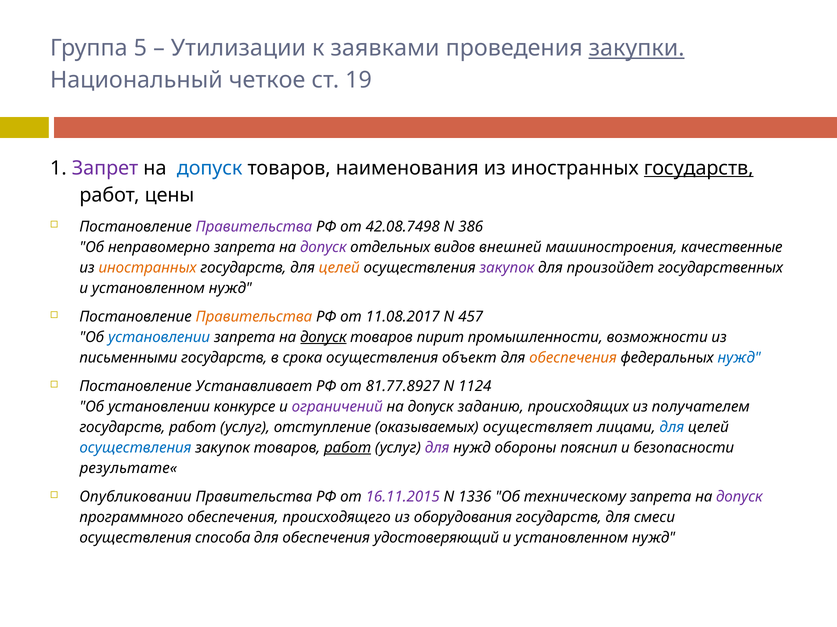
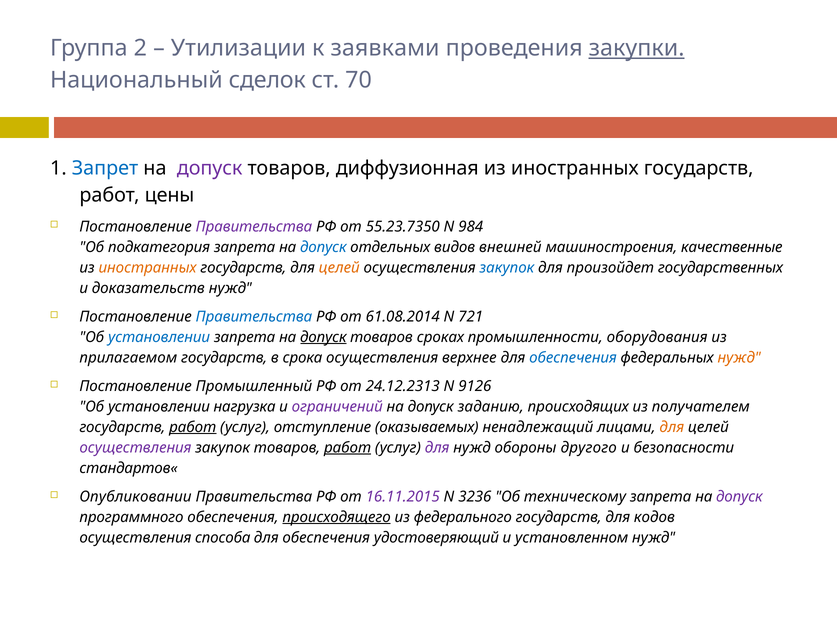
5: 5 -> 2
четкое: четкое -> сделок
19: 19 -> 70
Запрет colour: purple -> blue
допуск at (210, 168) colour: blue -> purple
наименования: наименования -> диффузионная
государств at (699, 168) underline: present -> none
42.08.7498: 42.08.7498 -> 55.23.7350
386: 386 -> 984
неправомерно: неправомерно -> подкатегория
допуск at (323, 247) colour: purple -> blue
закупок at (507, 268) colour: purple -> blue
установленном at (148, 288): установленном -> доказательств
Правительства at (254, 317) colour: orange -> blue
11.08.2017: 11.08.2017 -> 61.08.2014
457: 457 -> 721
пирит: пирит -> сроках
возможности: возможности -> оборудования
письменными: письменными -> прилагаемом
объект: объект -> верхнее
обеспечения at (573, 358) colour: orange -> blue
нужд at (739, 358) colour: blue -> orange
Устанавливает: Устанавливает -> Промышленный
81.77.8927: 81.77.8927 -> 24.12.2313
1124: 1124 -> 9126
конкурсе: конкурсе -> нагрузка
работ at (193, 428) underline: none -> present
осуществляет: осуществляет -> ненадлежащий
для at (672, 428) colour: blue -> orange
осуществления at (135, 448) colour: blue -> purple
пояснил: пояснил -> другого
результате«: результате« -> стандартов«
1336: 1336 -> 3236
происходящего underline: none -> present
оборудования: оборудования -> федерального
смеси: смеси -> кодов
